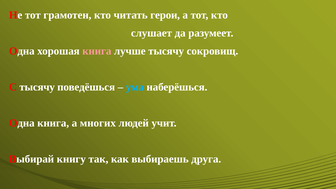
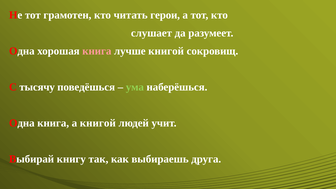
лучше тысячу: тысячу -> книгой
ума colour: light blue -> light green
а многих: многих -> книгой
